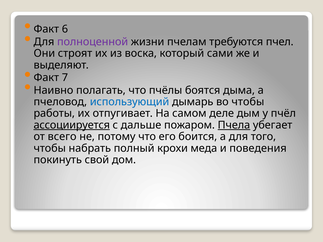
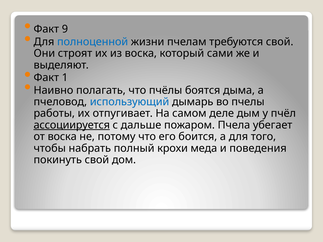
6: 6 -> 9
полноценной colour: purple -> blue
требуются пчел: пчел -> свой
7: 7 -> 1
во чтобы: чтобы -> пчелы
Пчела underline: present -> none
от всего: всего -> воска
